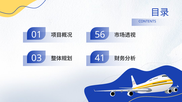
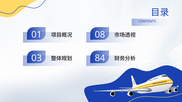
56: 56 -> 08
41: 41 -> 84
